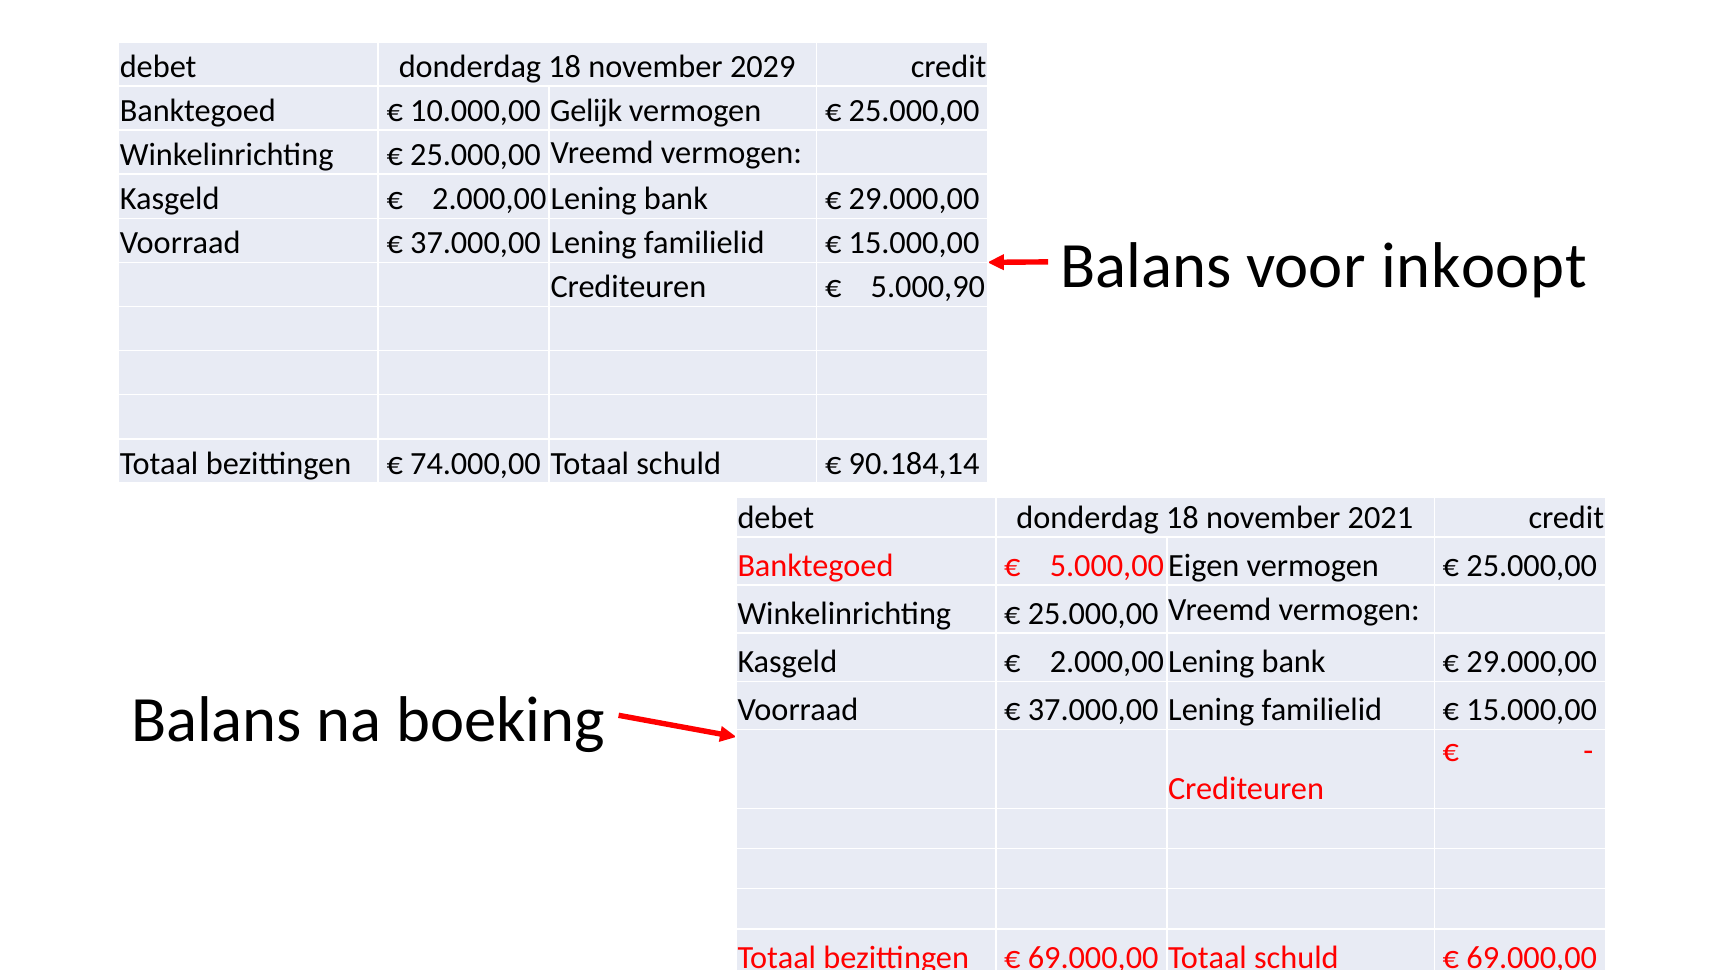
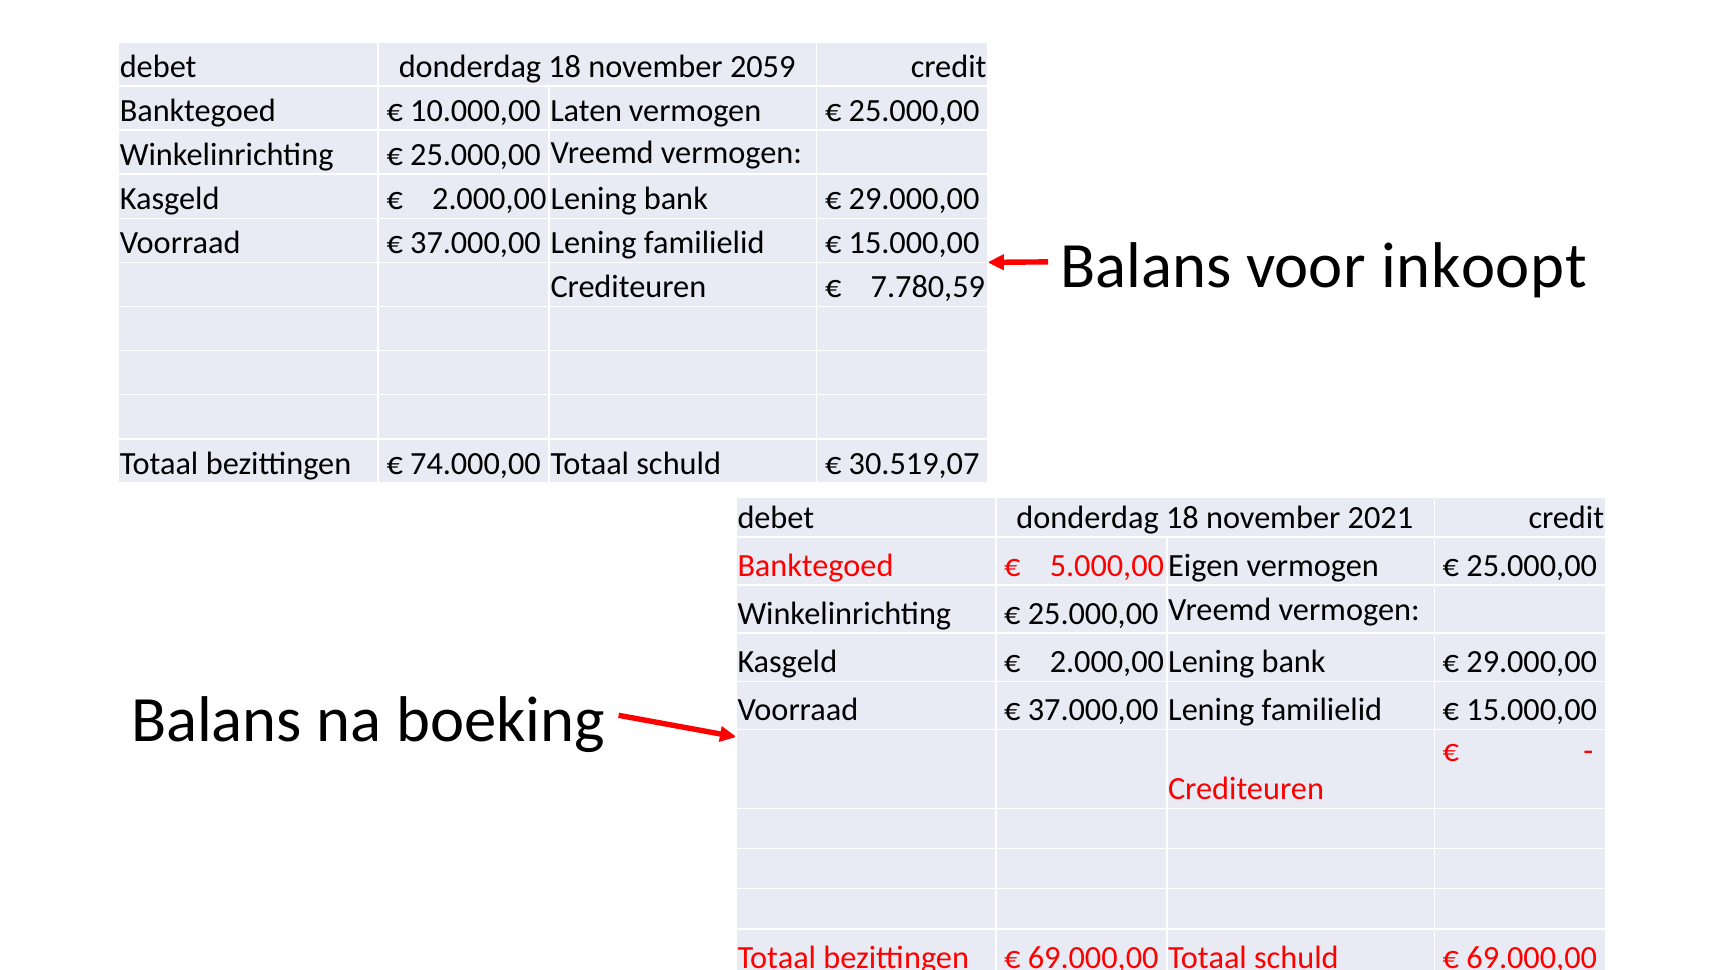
2029: 2029 -> 2059
Gelijk: Gelijk -> Laten
5.000,90: 5.000,90 -> 7.780,59
90.184,14: 90.184,14 -> 30.519,07
